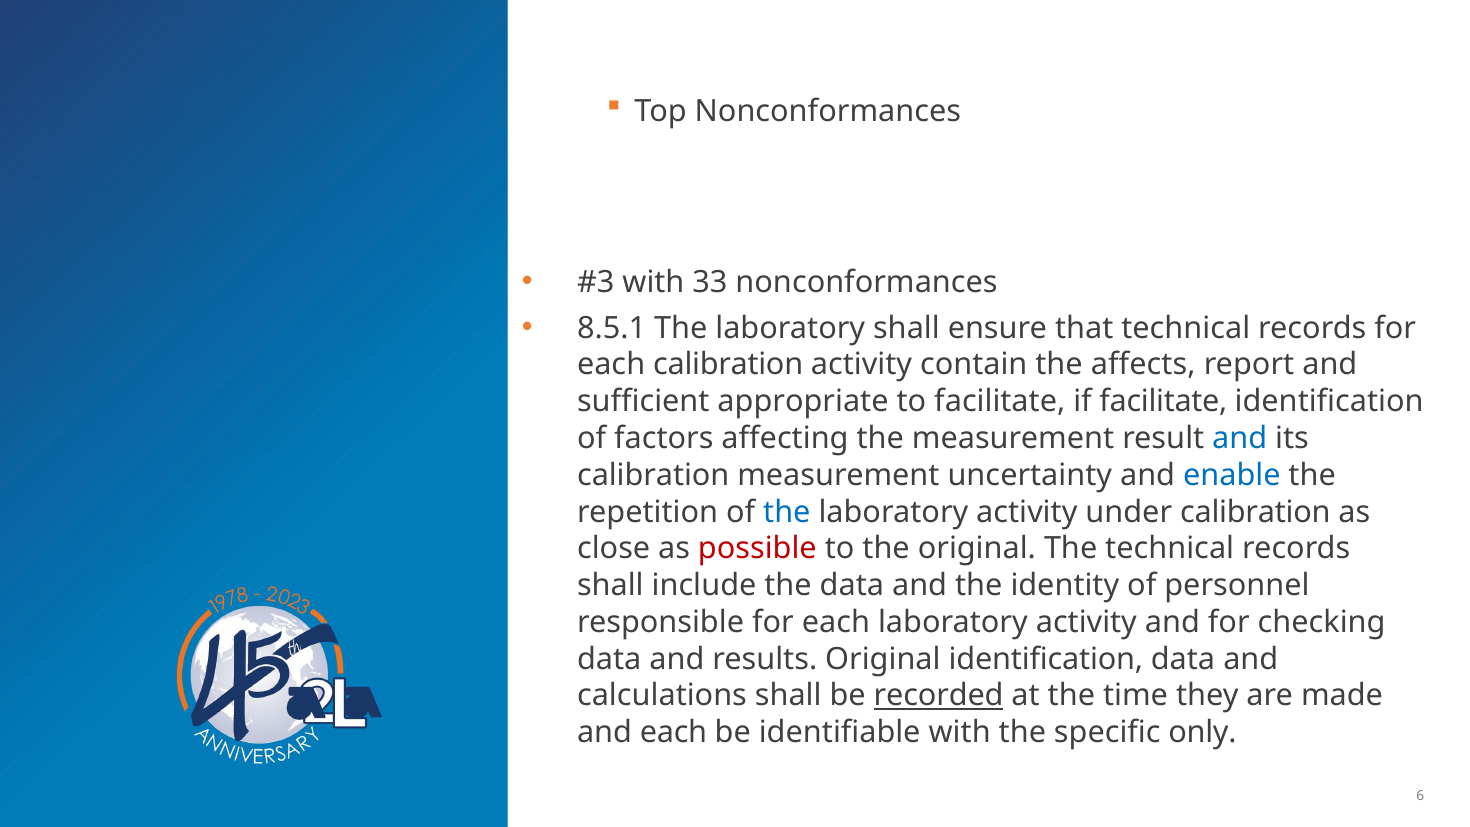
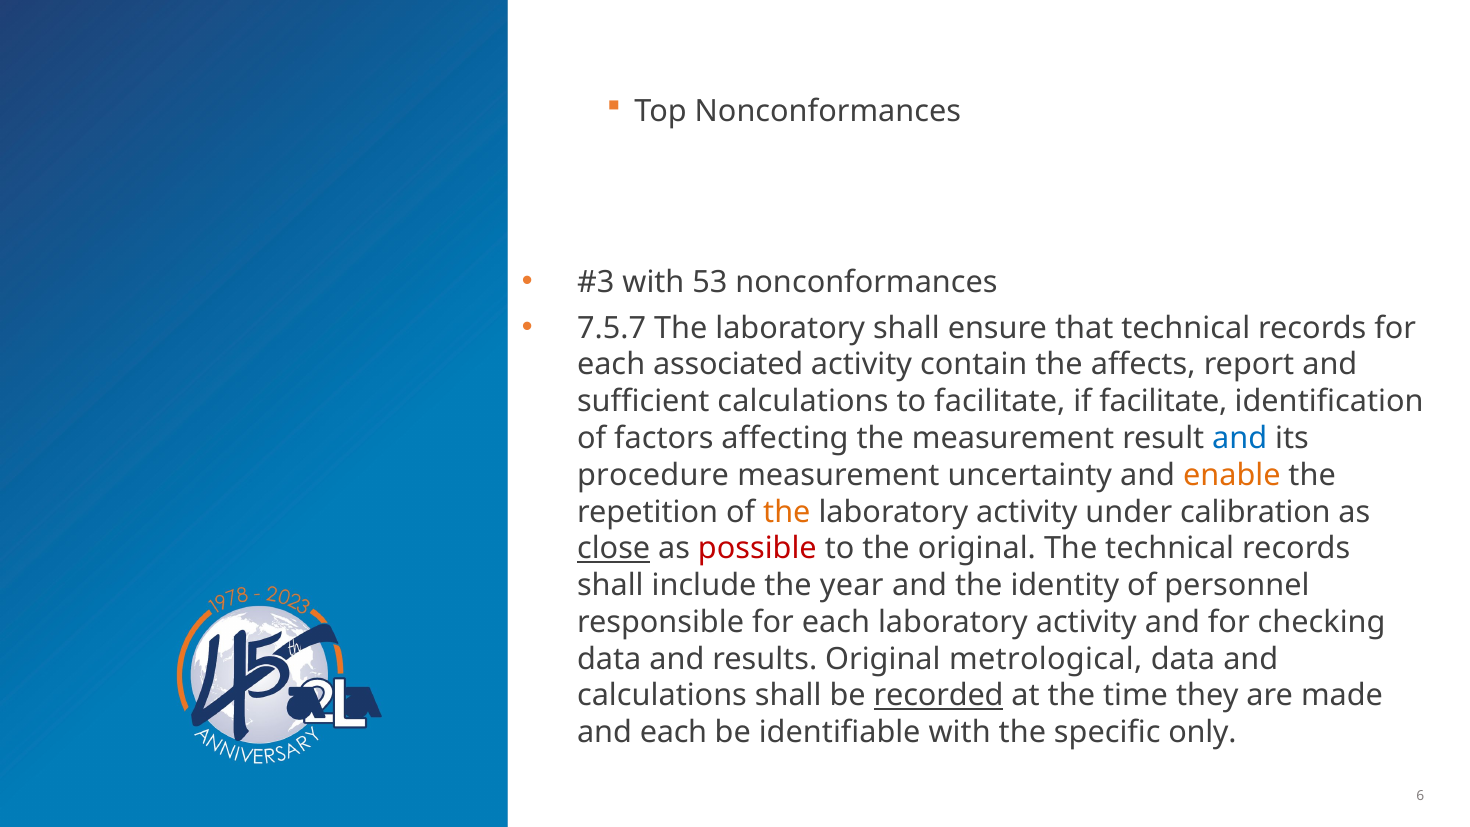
33: 33 -> 53
8.5.1: 8.5.1 -> 7.5.7
each calibration: calibration -> associated
sufficient appropriate: appropriate -> calculations
calibration at (653, 475): calibration -> procedure
enable colour: blue -> orange
the at (787, 512) colour: blue -> orange
close underline: none -> present
the data: data -> year
Original identification: identification -> metrological
